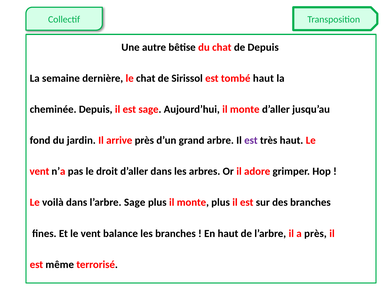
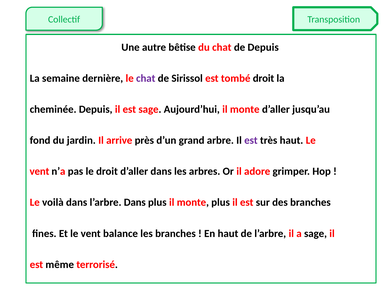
chat at (146, 78) colour: black -> purple
tombé haut: haut -> droit
l’arbre Sage: Sage -> Dans
a près: près -> sage
